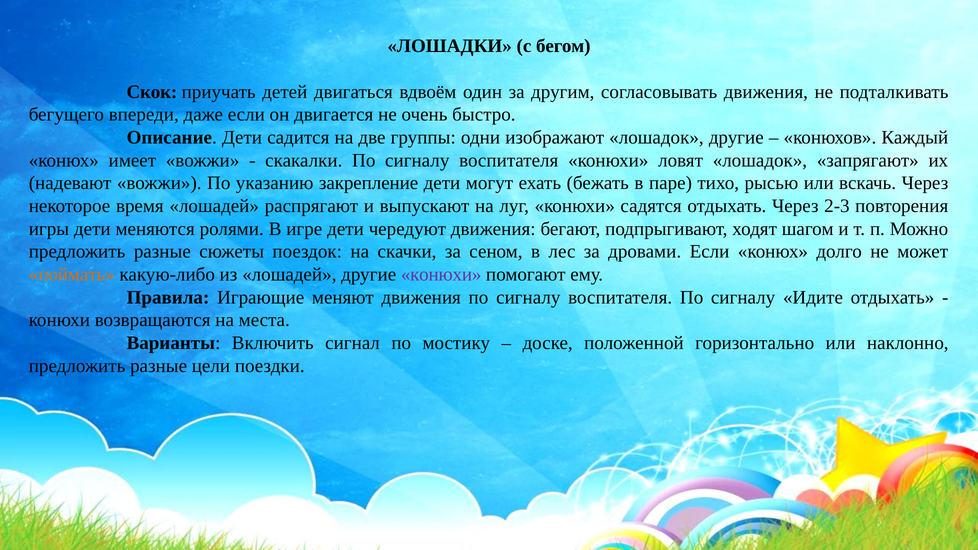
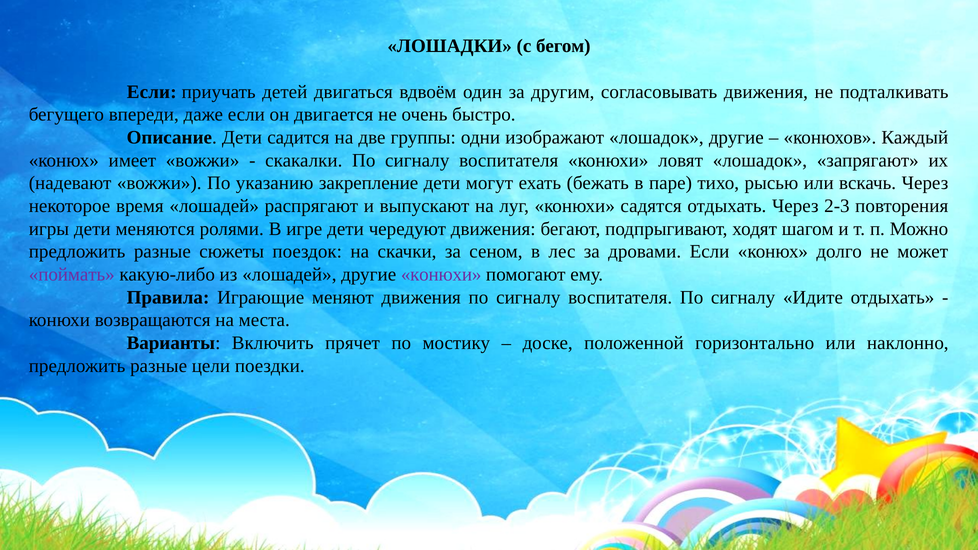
Скок at (152, 92): Скок -> Если
поймать colour: orange -> purple
сигнал: сигнал -> прячет
